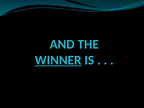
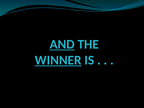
AND underline: none -> present
